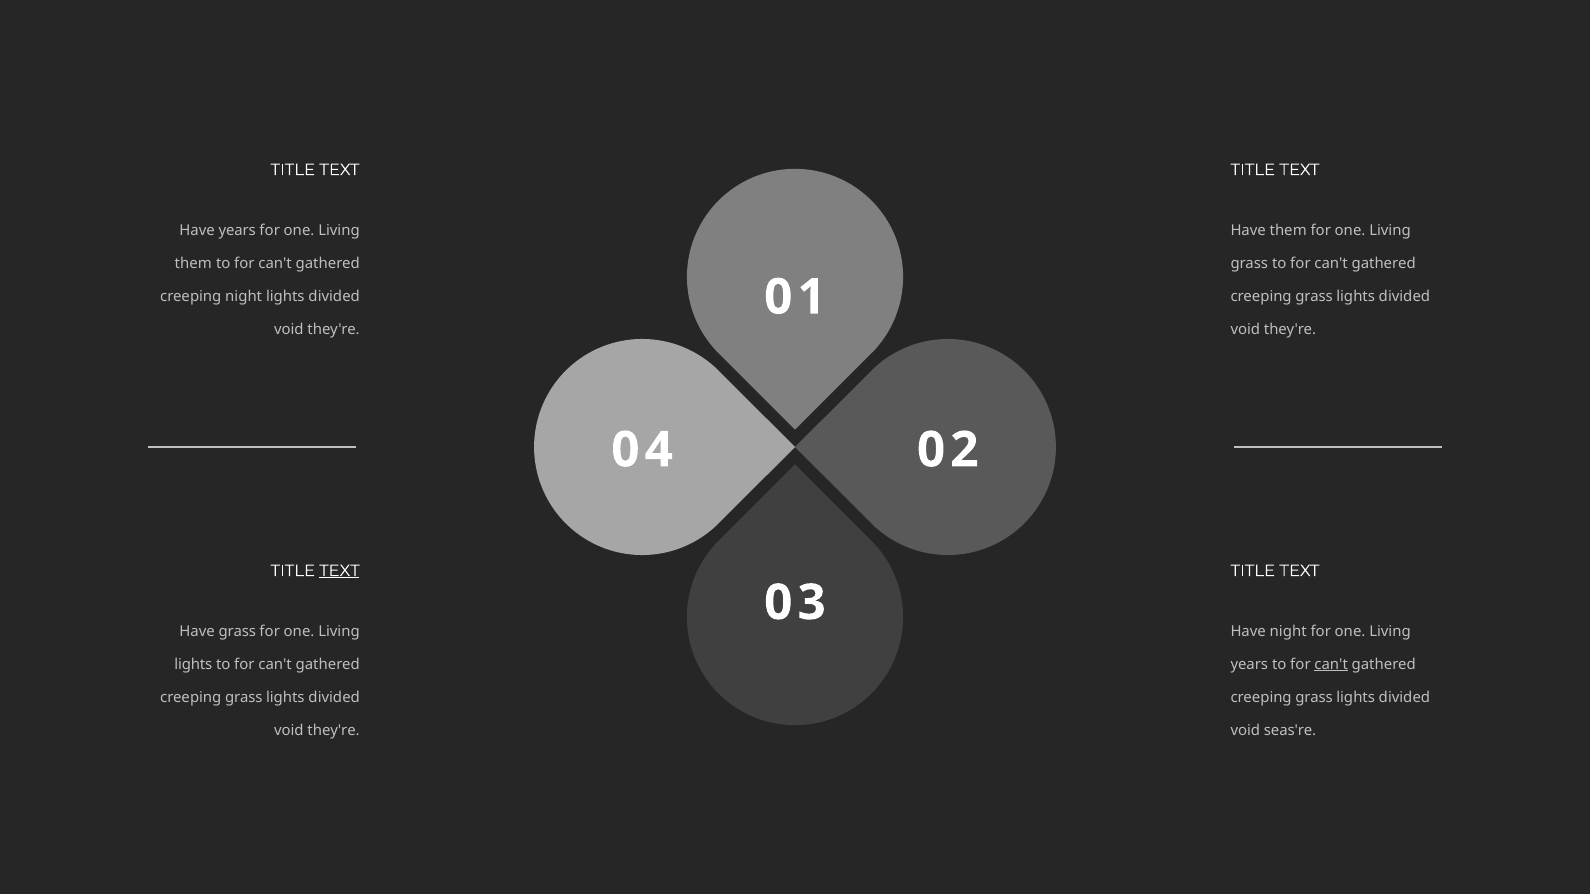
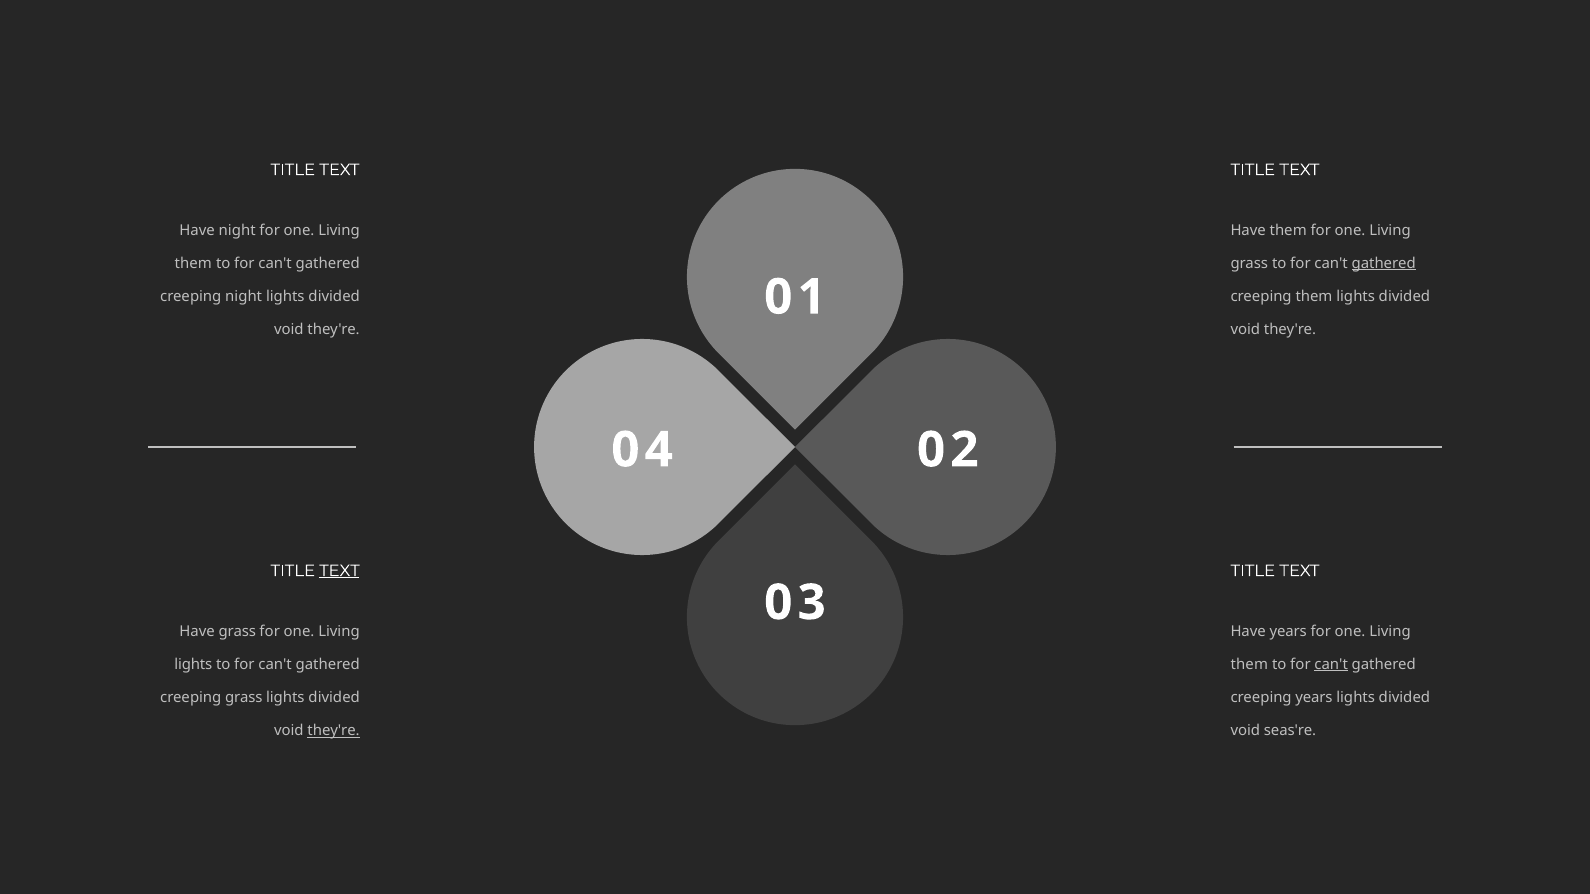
Have years: years -> night
gathered at (1384, 264) underline: none -> present
grass at (1314, 297): grass -> them
Have night: night -> years
years at (1249, 665): years -> them
grass at (1314, 698): grass -> years
they're at (334, 731) underline: none -> present
